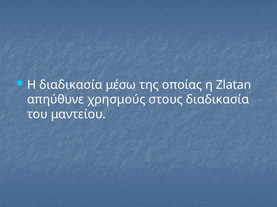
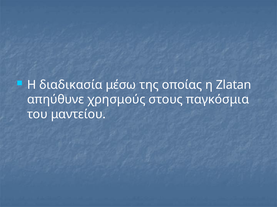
στους διαδικασία: διαδικασία -> παγκόσμια
